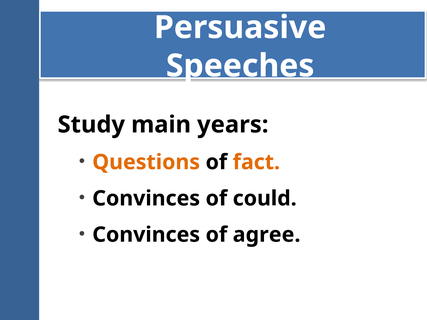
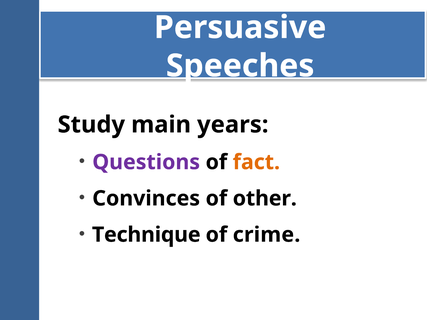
Questions colour: orange -> purple
could: could -> other
Convinces at (146, 235): Convinces -> Technique
agree: agree -> crime
